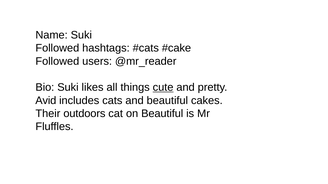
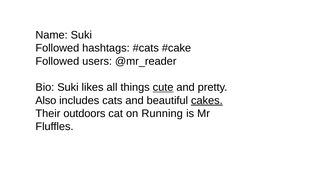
Avid: Avid -> Also
cakes underline: none -> present
on Beautiful: Beautiful -> Running
